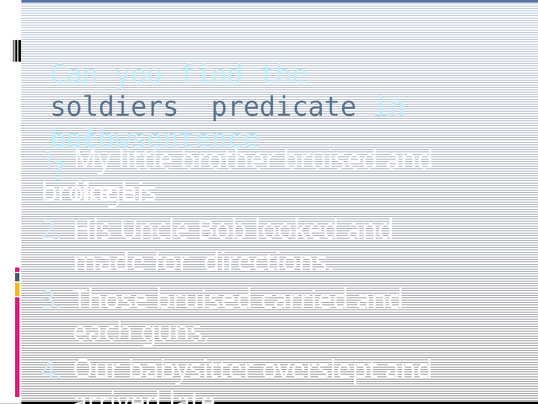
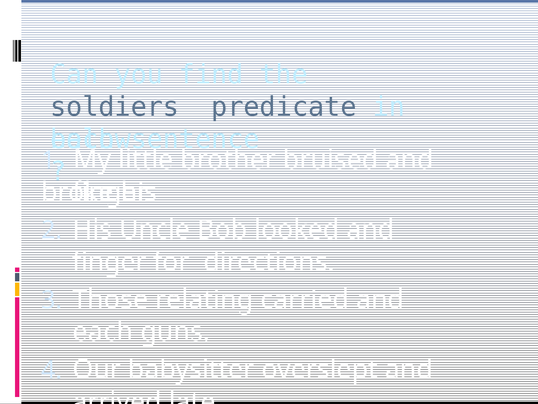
made at (109, 262): made -> finger
Those bruised: bruised -> relating
